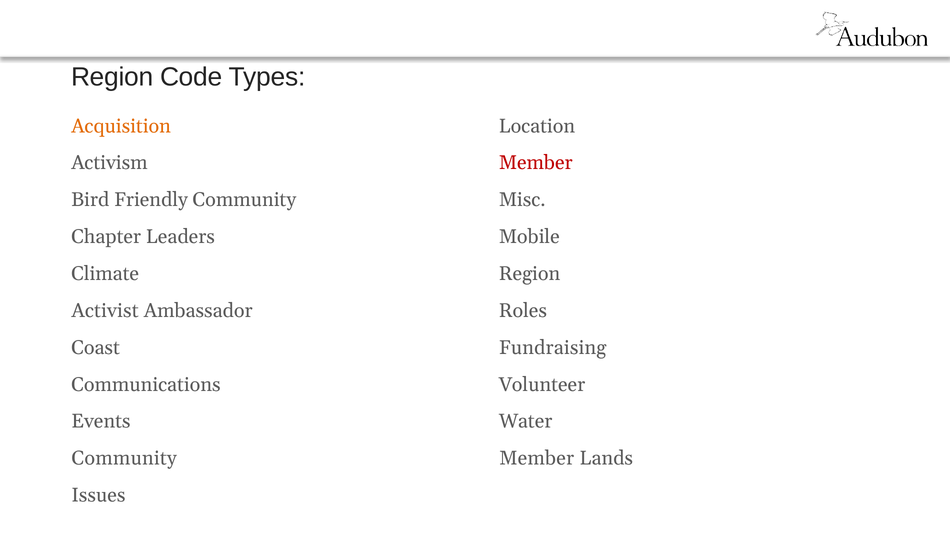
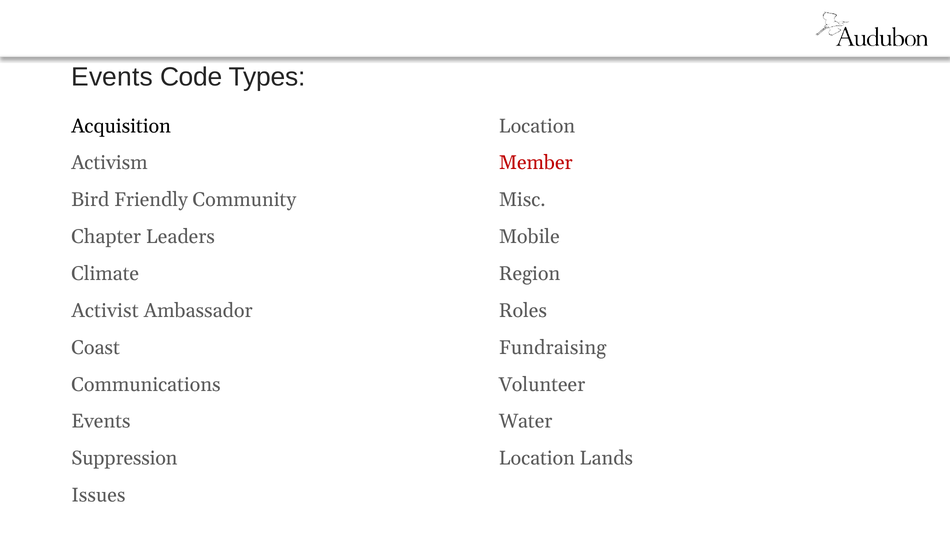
Region at (112, 77): Region -> Events
Acquisition colour: orange -> black
Community at (124, 459): Community -> Suppression
Member at (537, 459): Member -> Location
